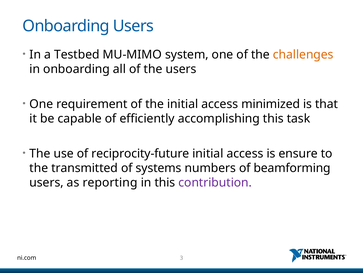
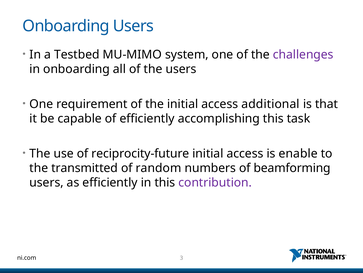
challenges colour: orange -> purple
minimized: minimized -> additional
ensure: ensure -> enable
systems: systems -> random
as reporting: reporting -> efficiently
